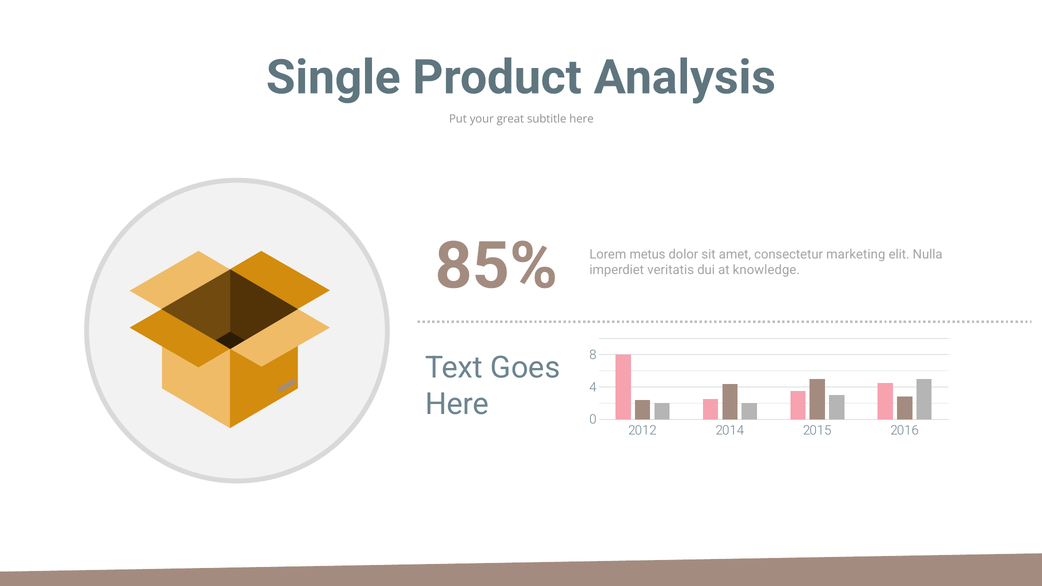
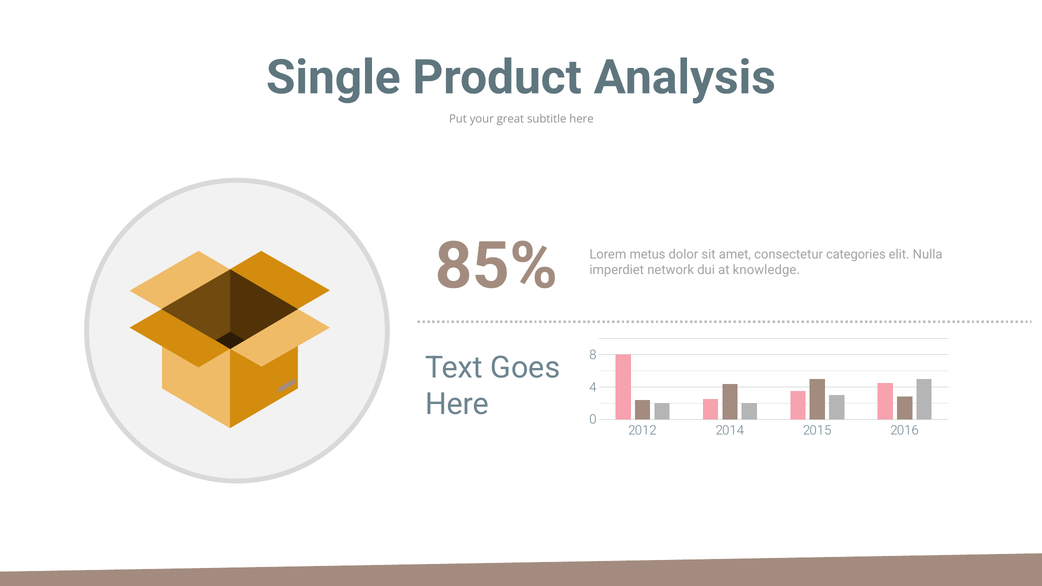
marketing: marketing -> categories
veritatis: veritatis -> network
